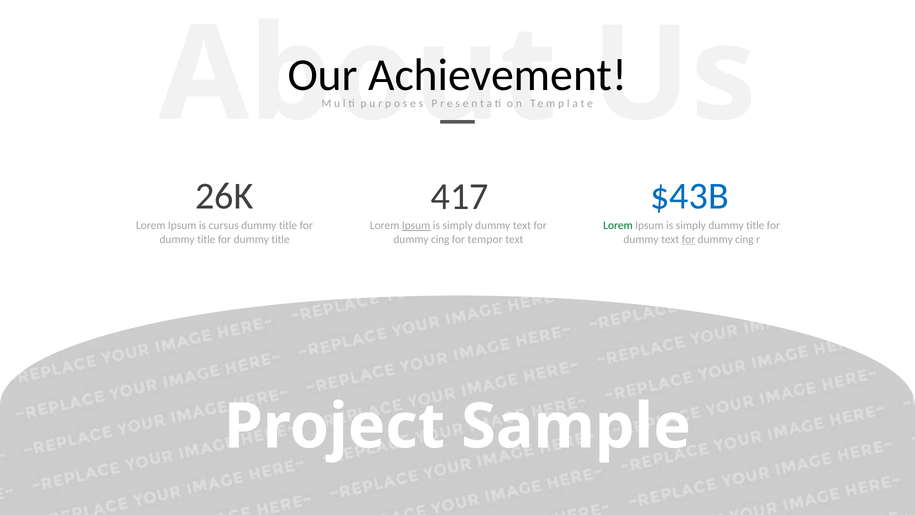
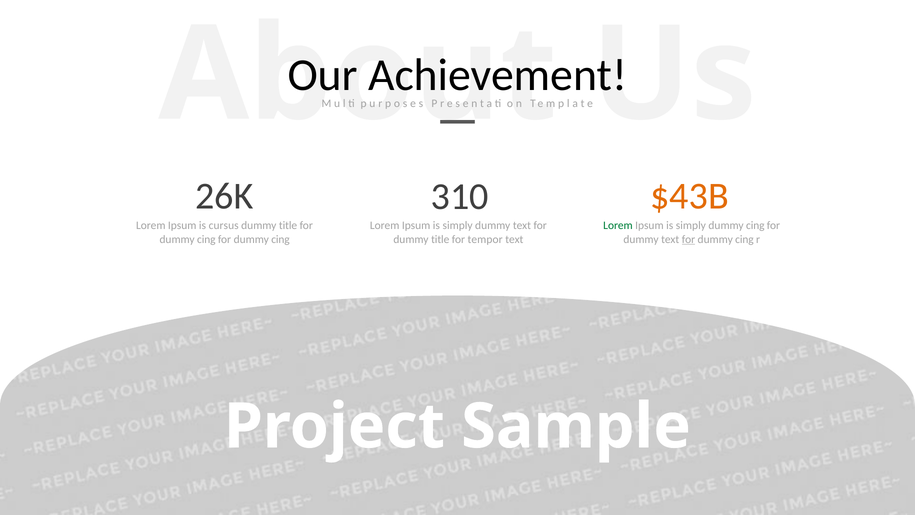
417: 417 -> 310
$43B colour: blue -> orange
Ipsum at (416, 225) underline: present -> none
simply dummy title: title -> cing
title at (206, 239): title -> cing
title at (281, 239): title -> cing
cing at (440, 239): cing -> title
